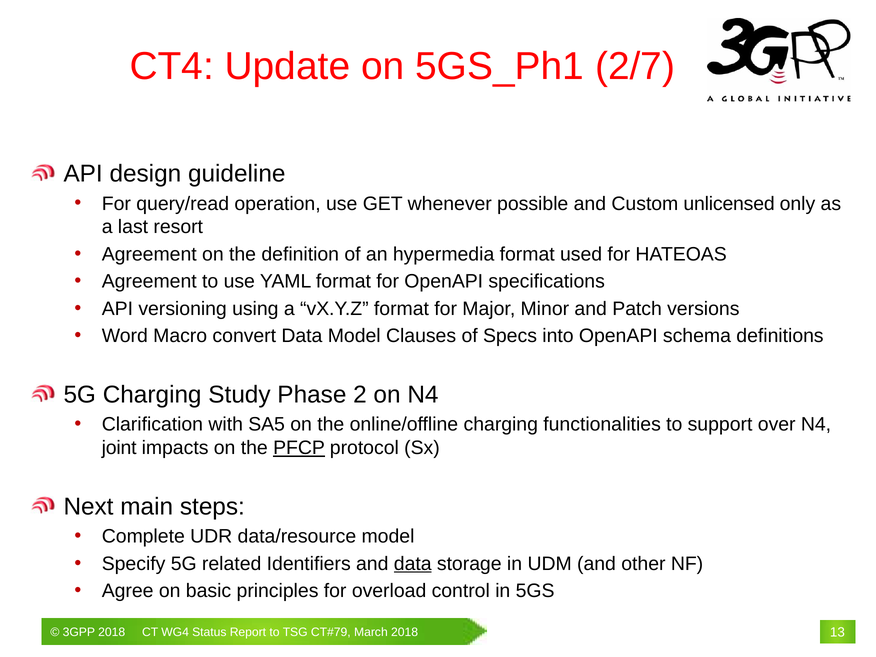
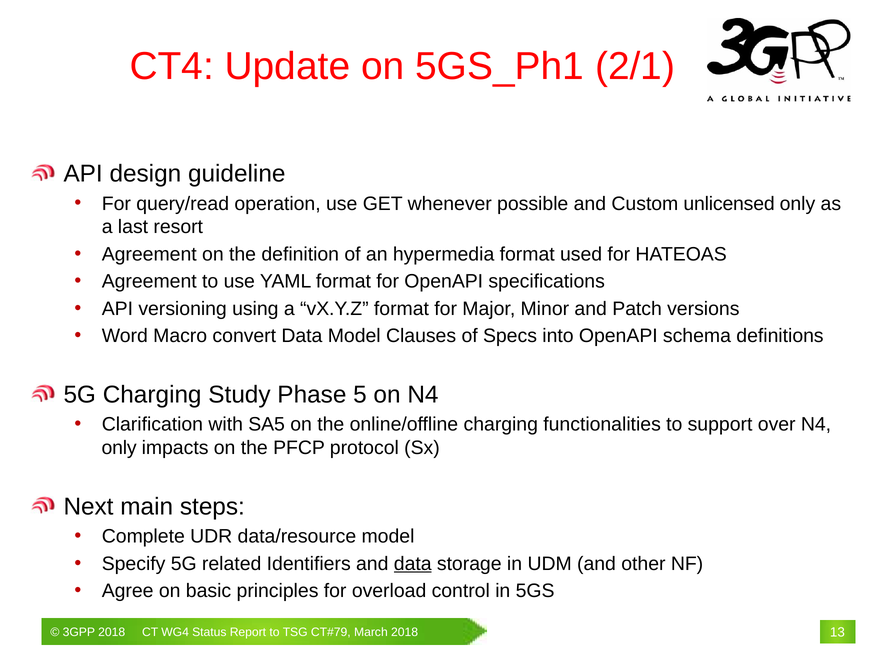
2/7: 2/7 -> 2/1
2: 2 -> 5
joint at (119, 448): joint -> only
PFCP underline: present -> none
